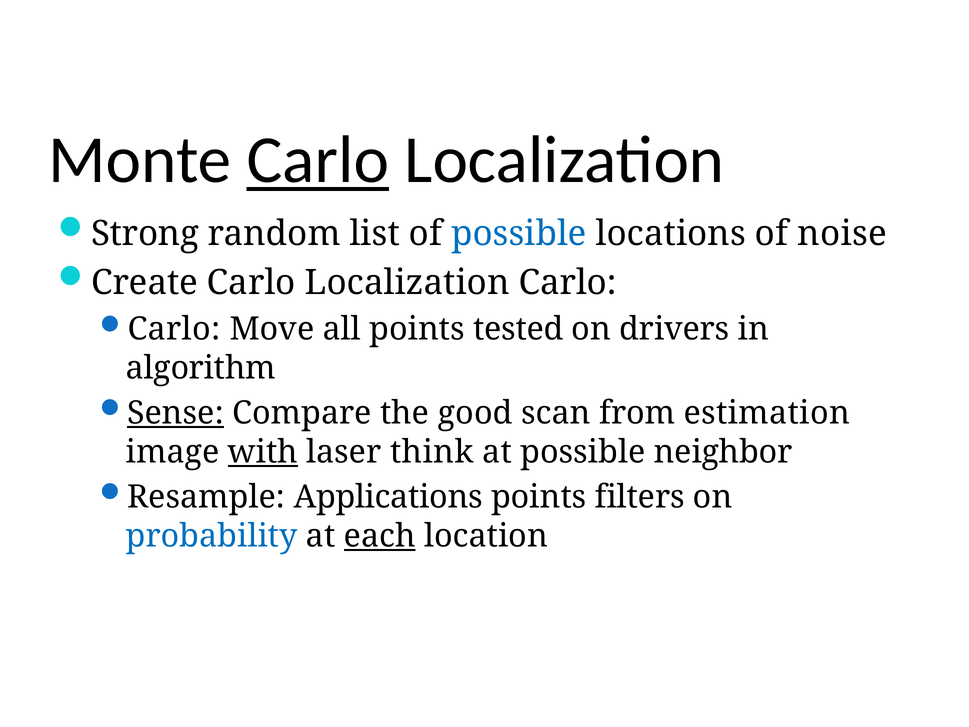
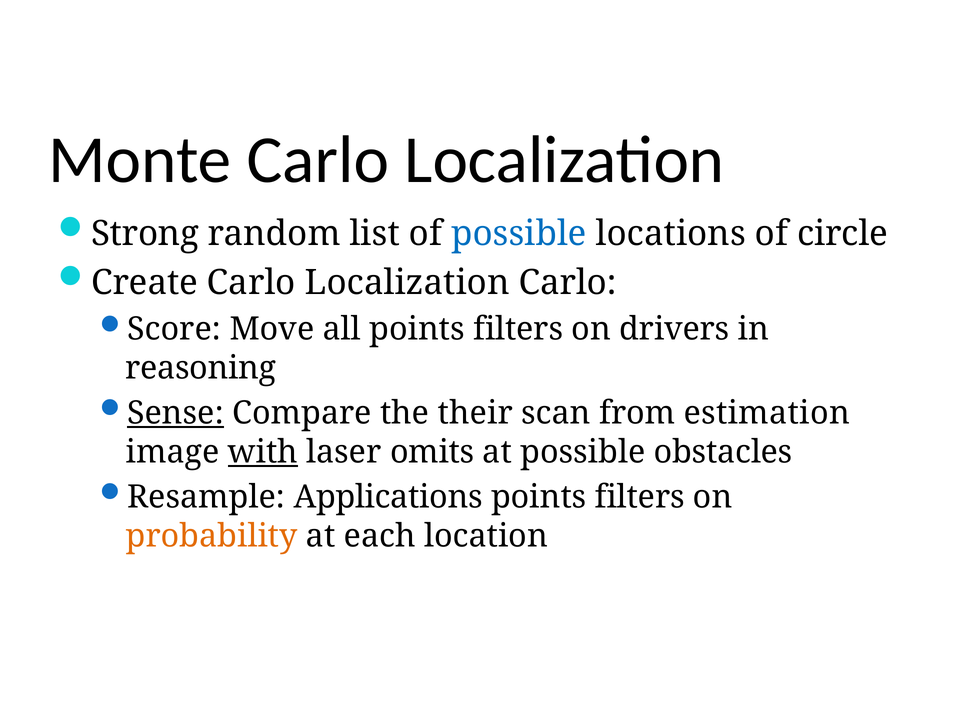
Carlo at (318, 160) underline: present -> none
noise: noise -> circle
Carlo at (174, 329): Carlo -> Score
all points tested: tested -> filters
algorithm: algorithm -> reasoning
good: good -> their
think: think -> omits
neighbor: neighbor -> obstacles
probability colour: blue -> orange
each underline: present -> none
